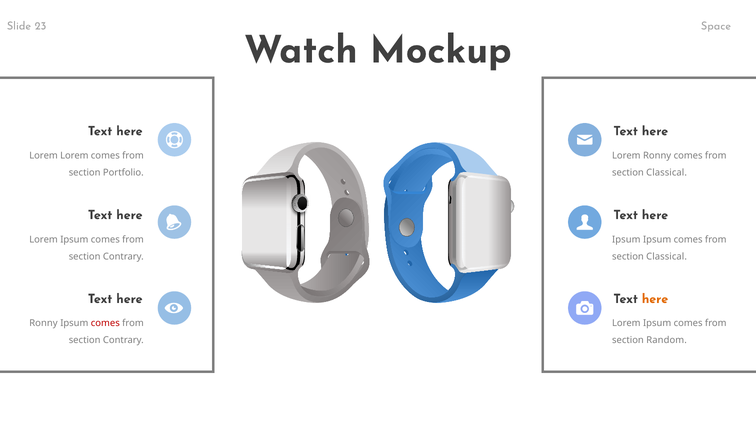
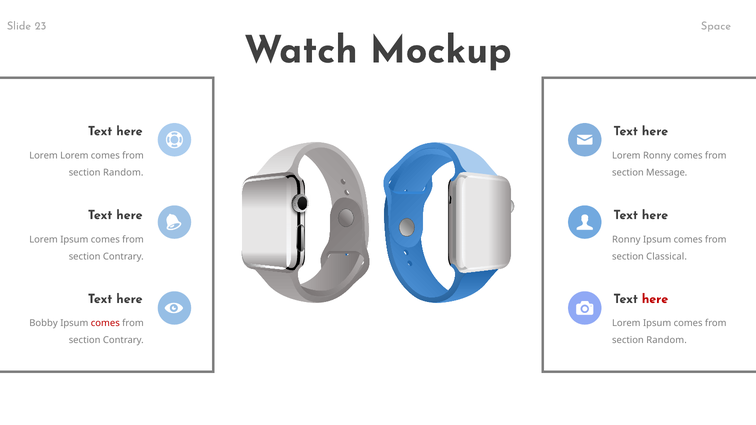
Portfolio at (123, 173): Portfolio -> Random
Classical at (667, 173): Classical -> Message
Ipsum at (626, 240): Ipsum -> Ronny
here at (655, 299) colour: orange -> red
Ronny at (43, 324): Ronny -> Bobby
